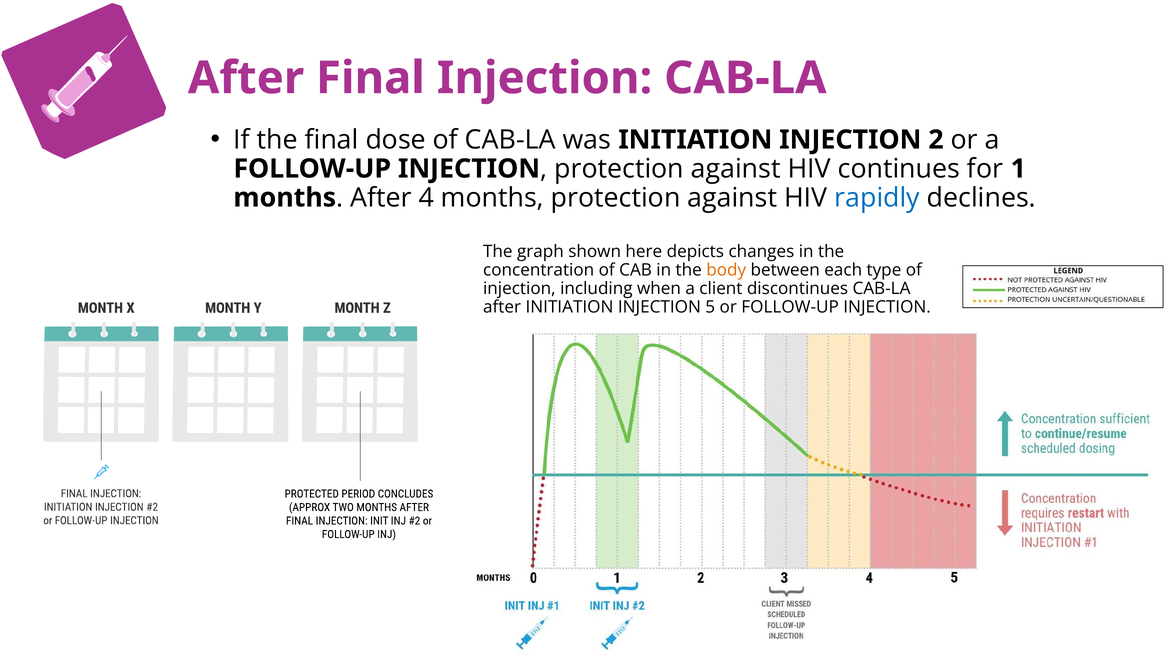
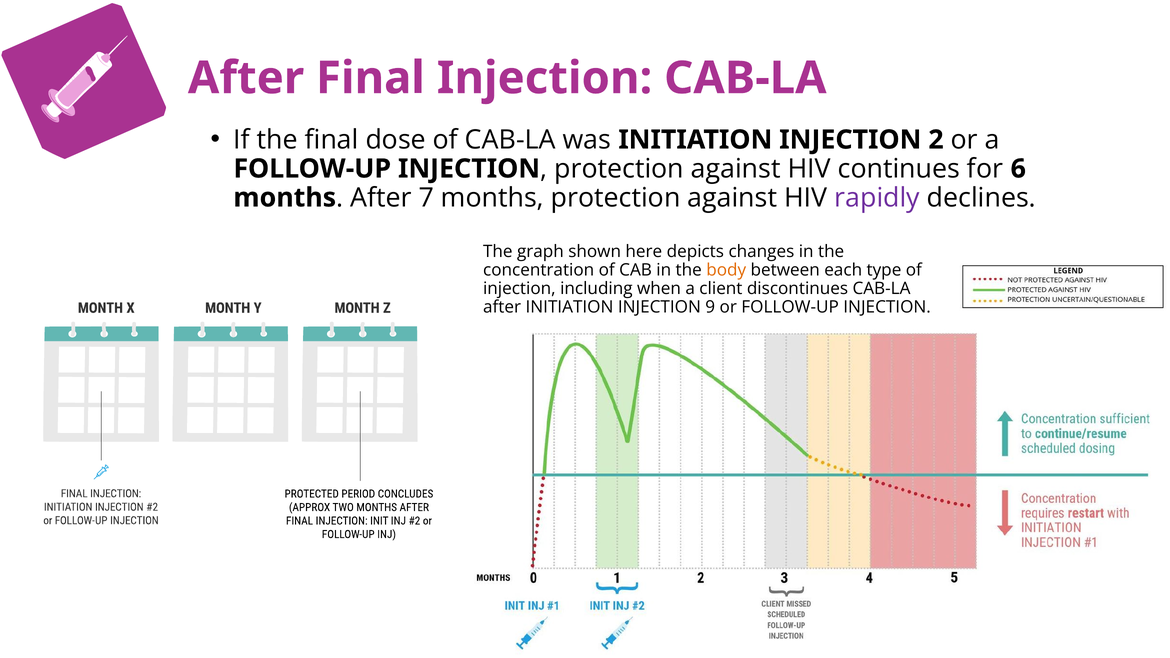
1: 1 -> 6
4: 4 -> 7
rapidly colour: blue -> purple
5: 5 -> 9
